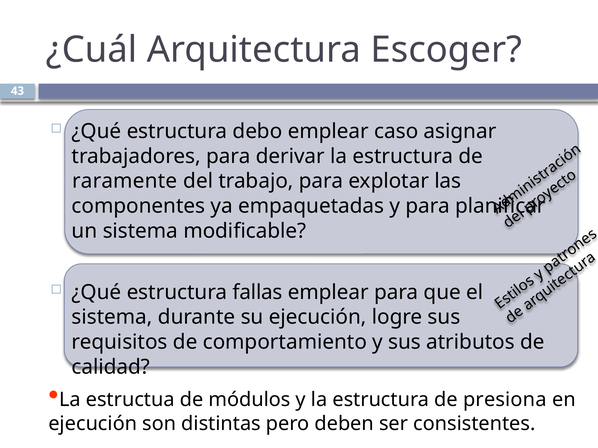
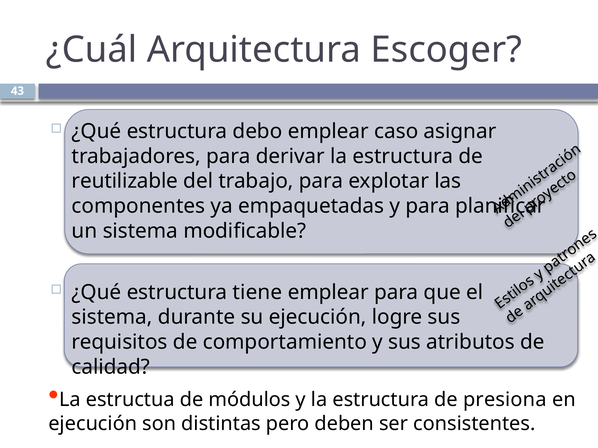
raramente: raramente -> reutilizable
fallas: fallas -> tiene
